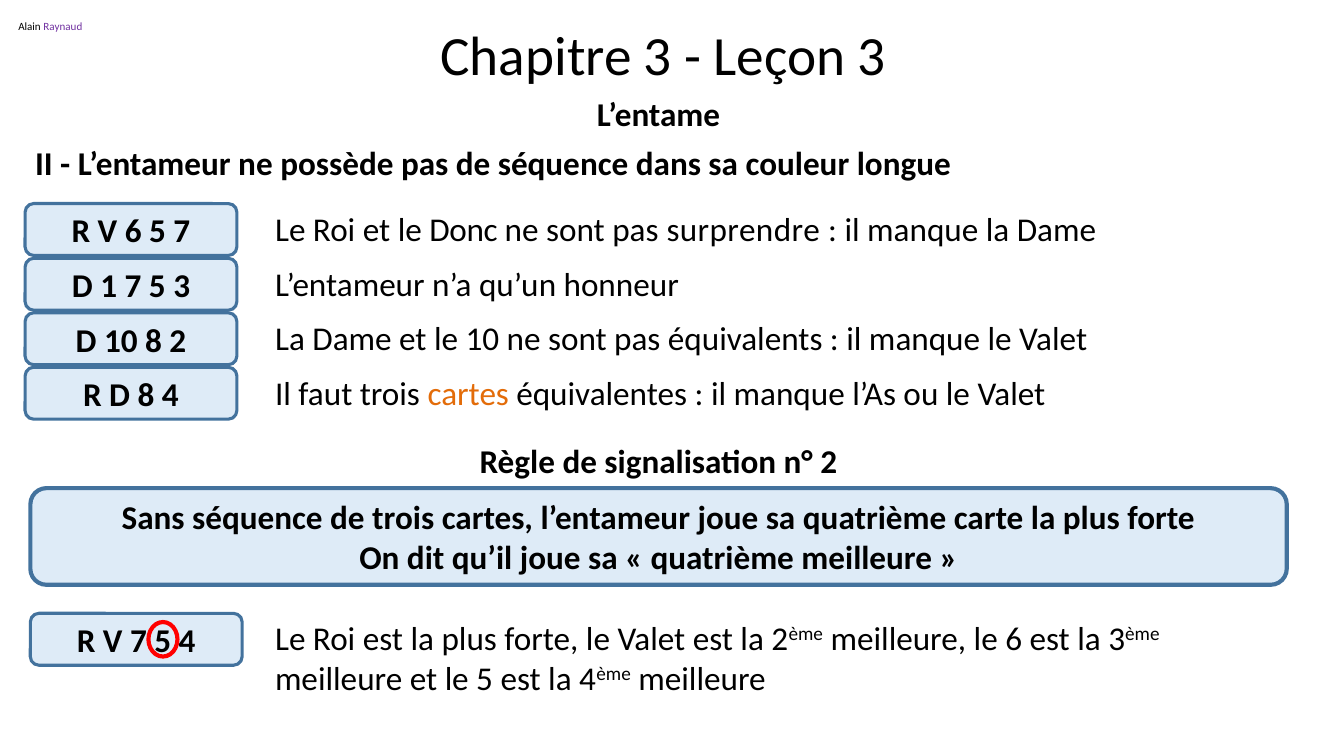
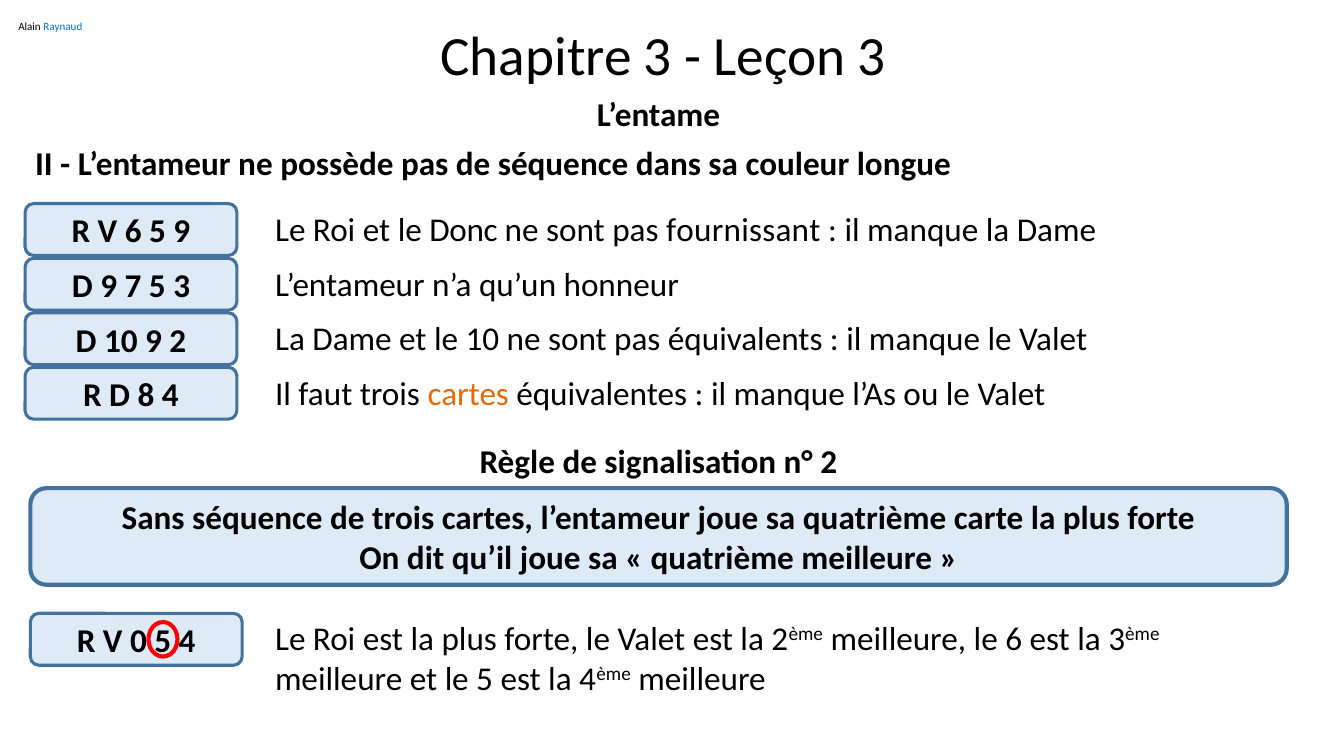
Raynaud colour: purple -> blue
5 7: 7 -> 9
surprendre: surprendre -> fournissant
D 1: 1 -> 9
10 8: 8 -> 9
V 7: 7 -> 0
